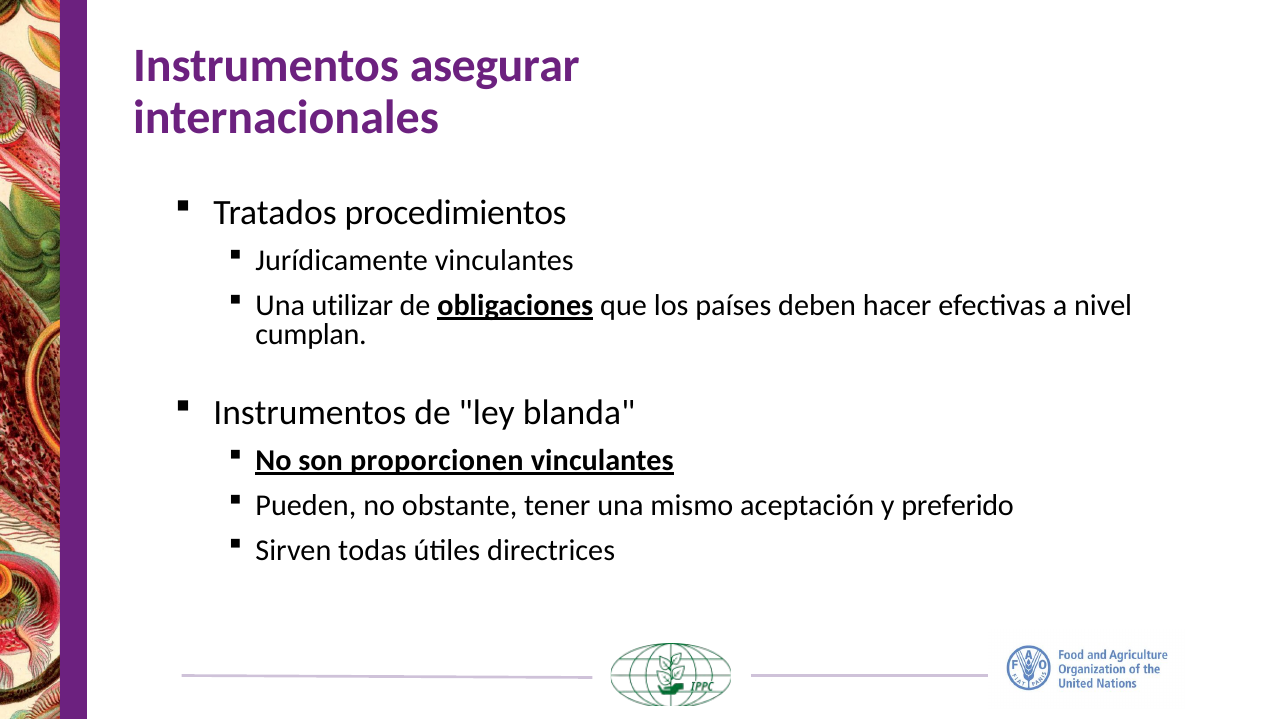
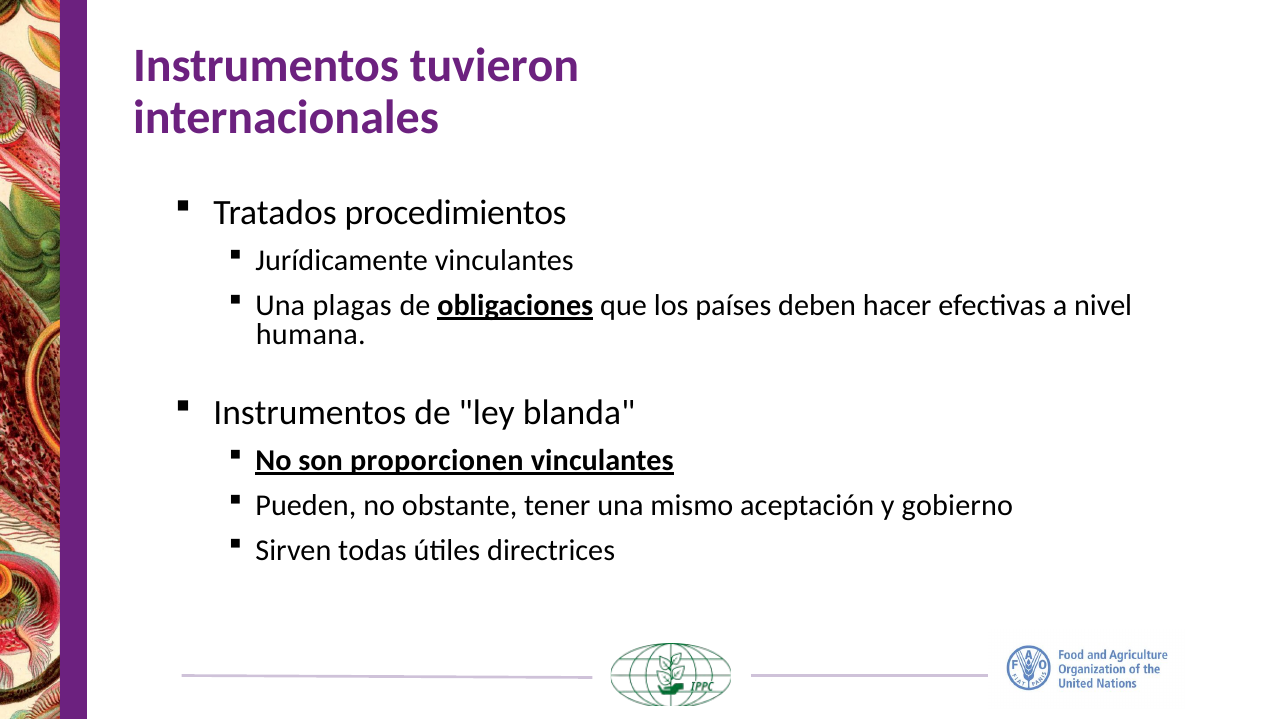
asegurar: asegurar -> tuvieron
utilizar: utilizar -> plagas
cumplan: cumplan -> humana
preferido: preferido -> gobierno
